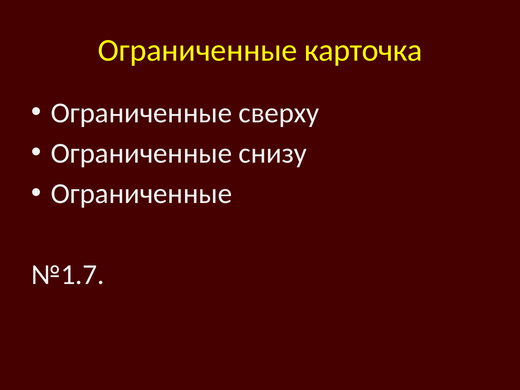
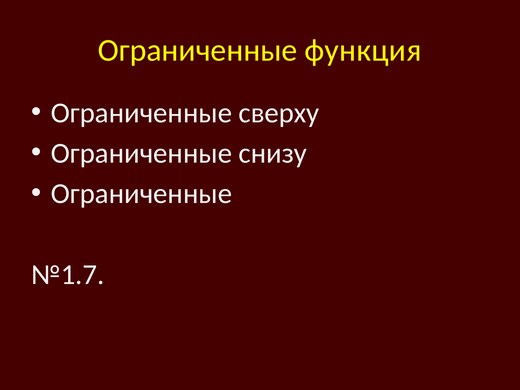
карточка: карточка -> функция
